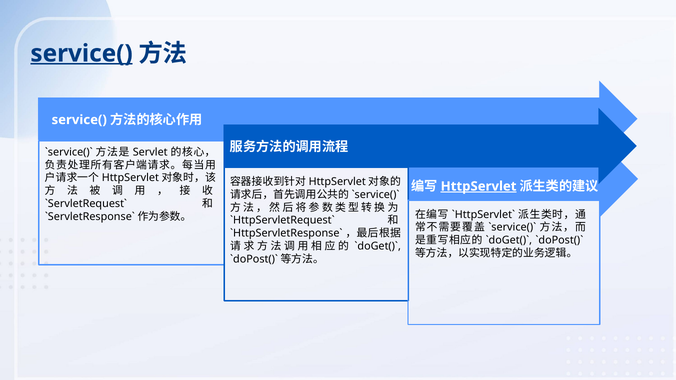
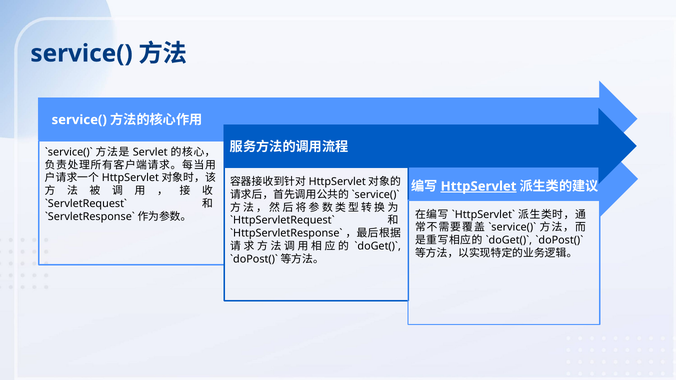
service( at (82, 54) underline: present -> none
